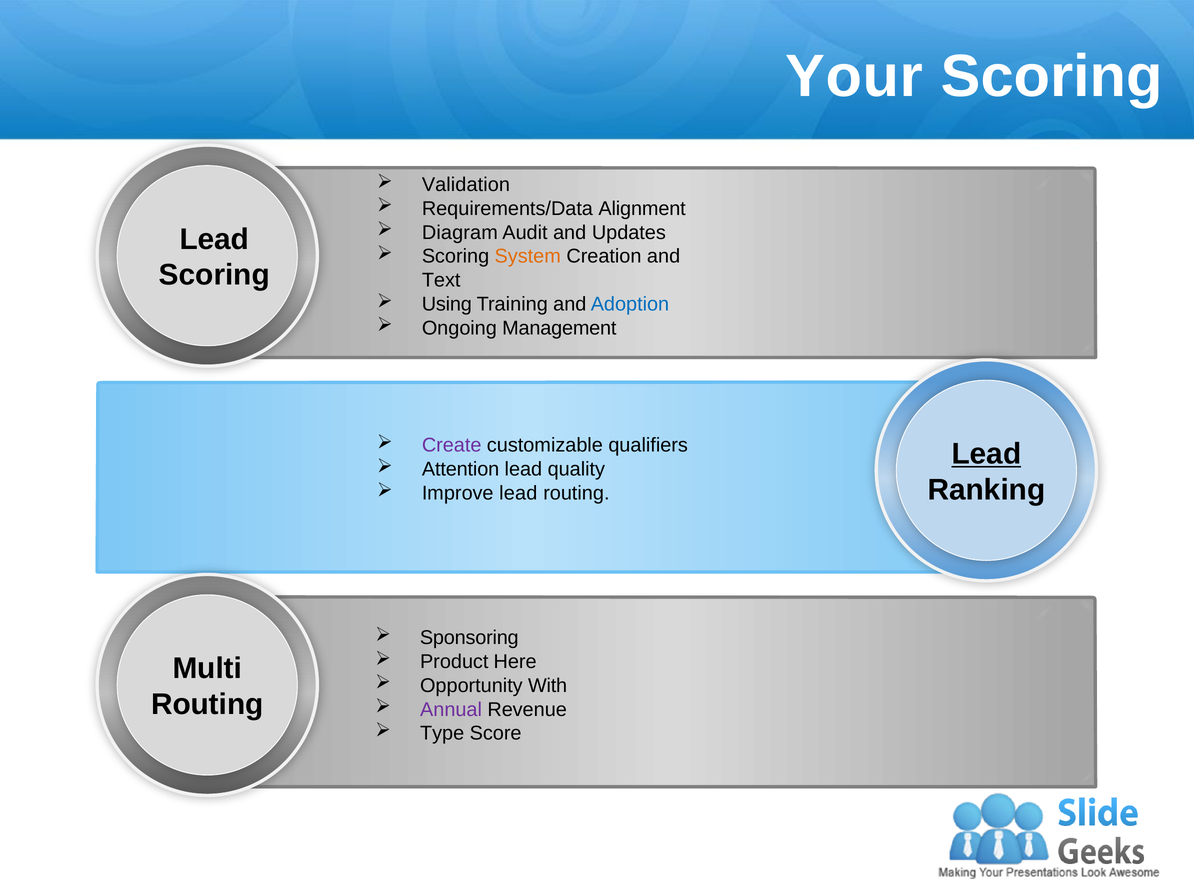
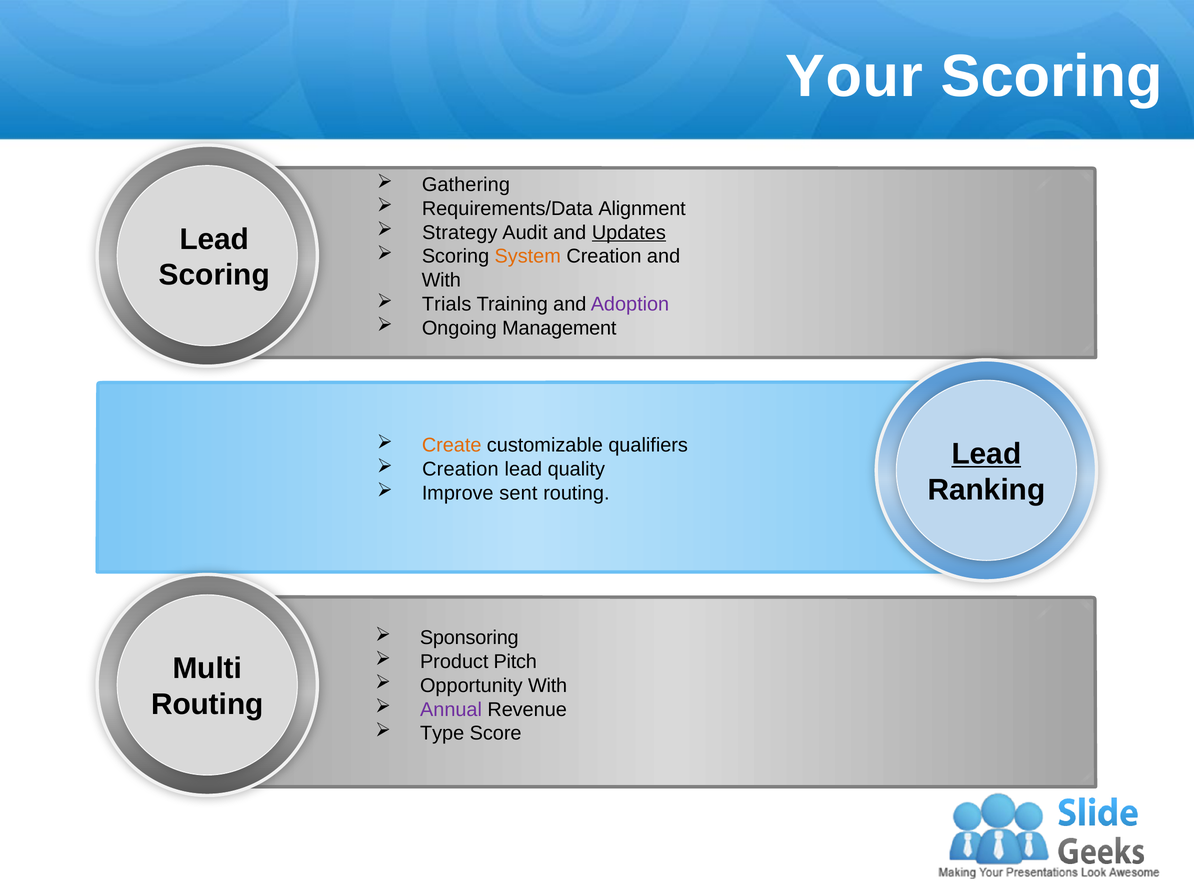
Validation: Validation -> Gathering
Diagram: Diagram -> Strategy
Updates underline: none -> present
Text at (441, 280): Text -> With
Using: Using -> Trials
Adoption colour: blue -> purple
Create colour: purple -> orange
Attention at (461, 469): Attention -> Creation
Improve lead: lead -> sent
Here: Here -> Pitch
